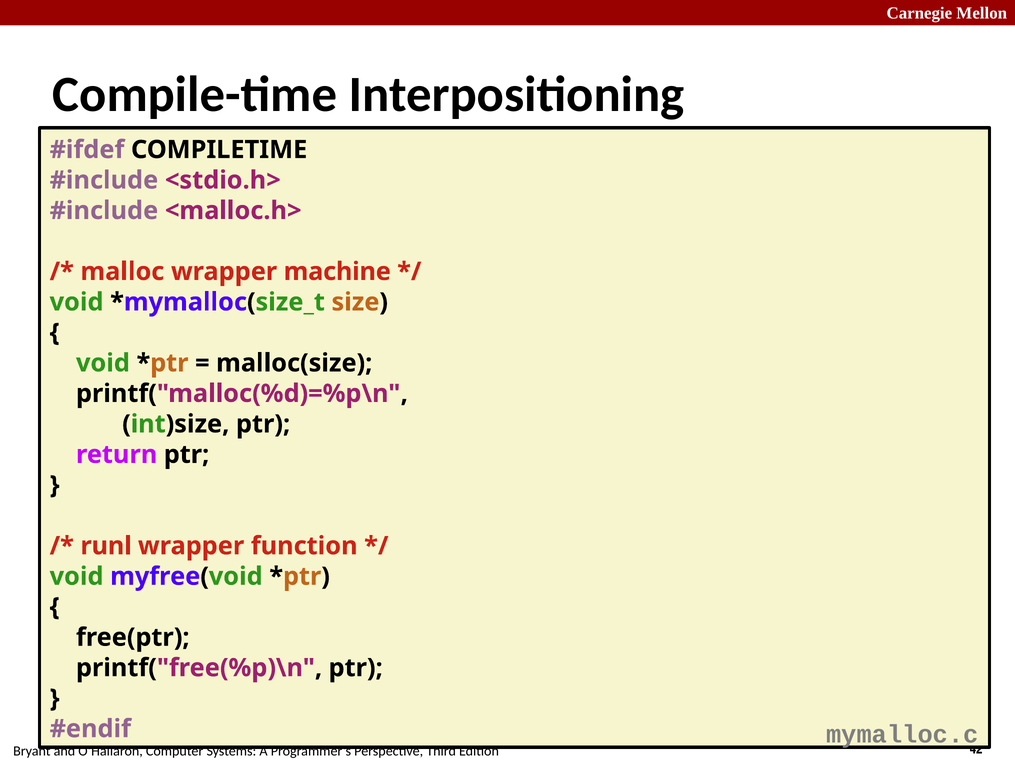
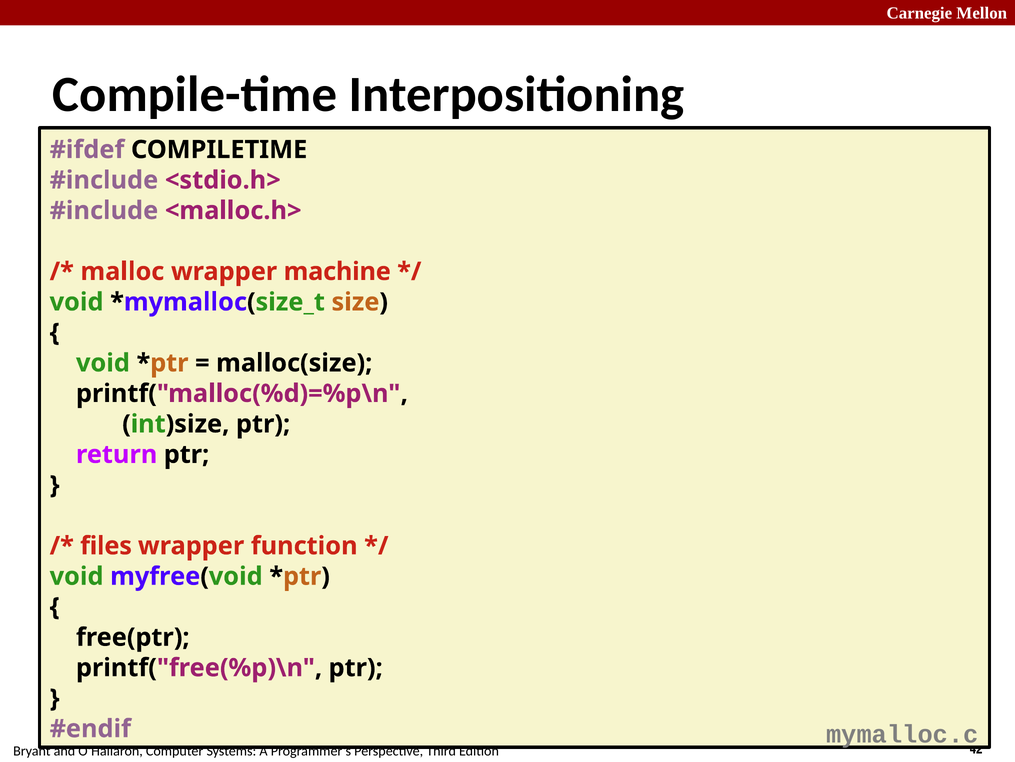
runl: runl -> files
